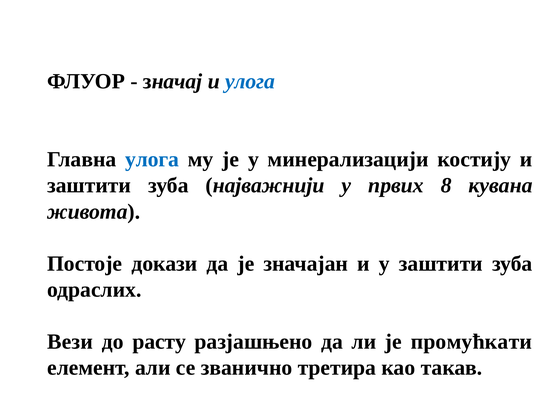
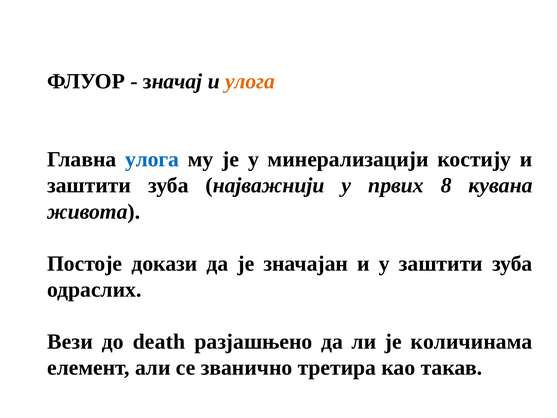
улога at (250, 81) colour: blue -> orange
расту: расту -> death
промућкати: промућкати -> количинама
